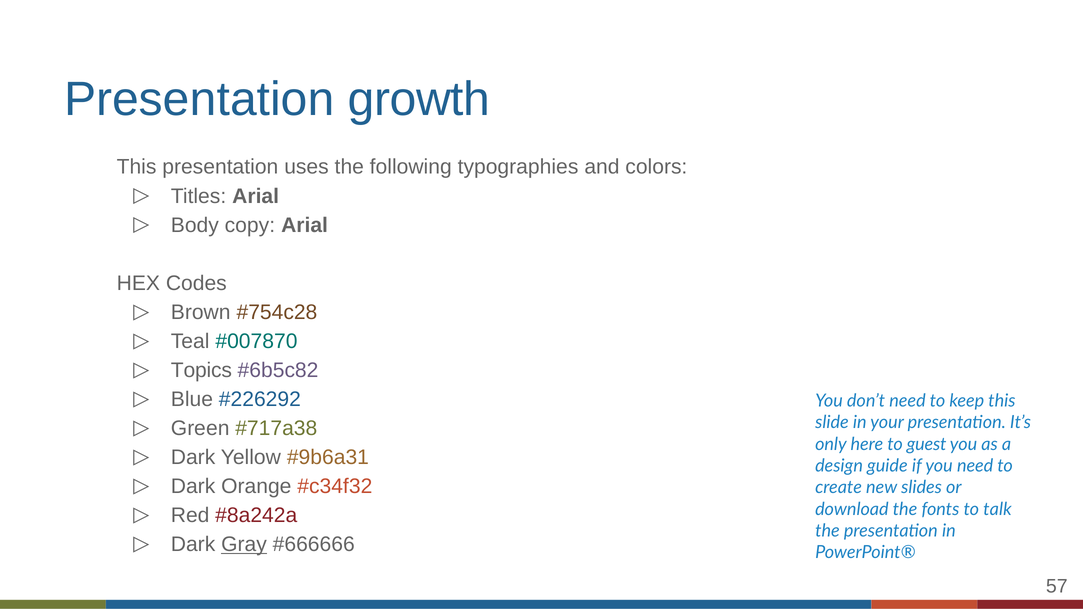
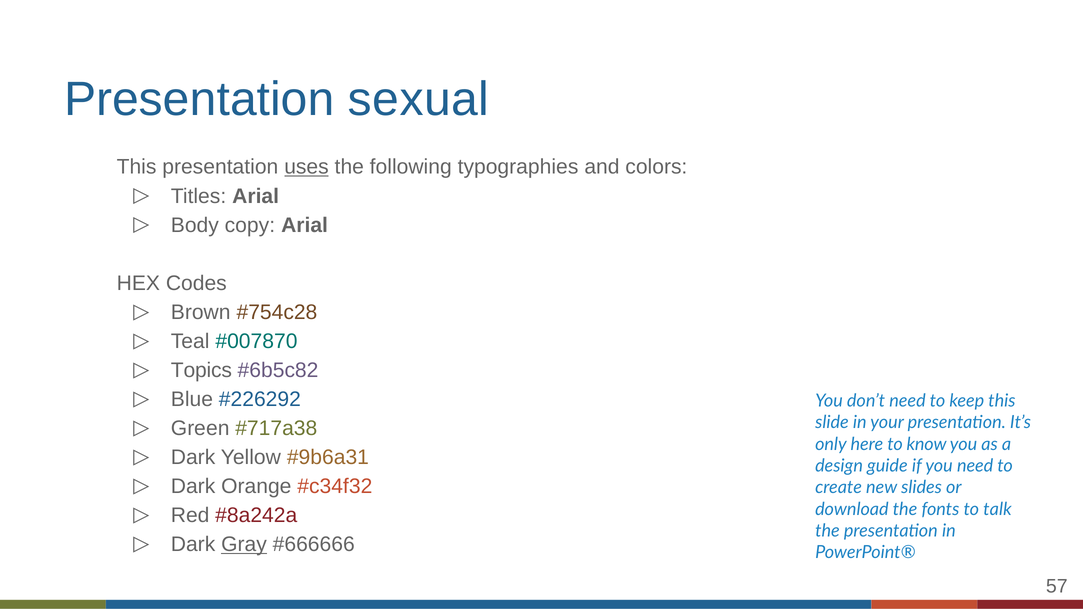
growth: growth -> sexual
uses underline: none -> present
guest: guest -> know
